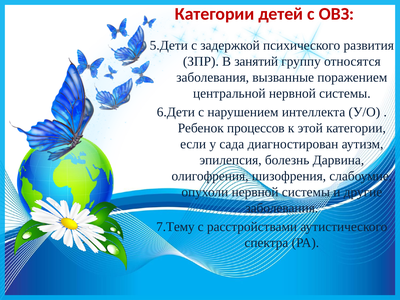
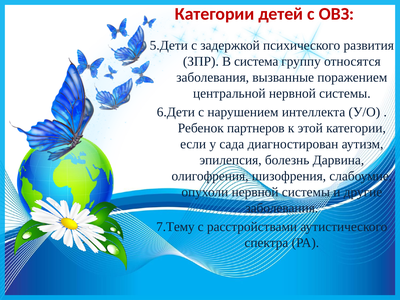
занятий: занятий -> система
процессов: процессов -> партнеров
